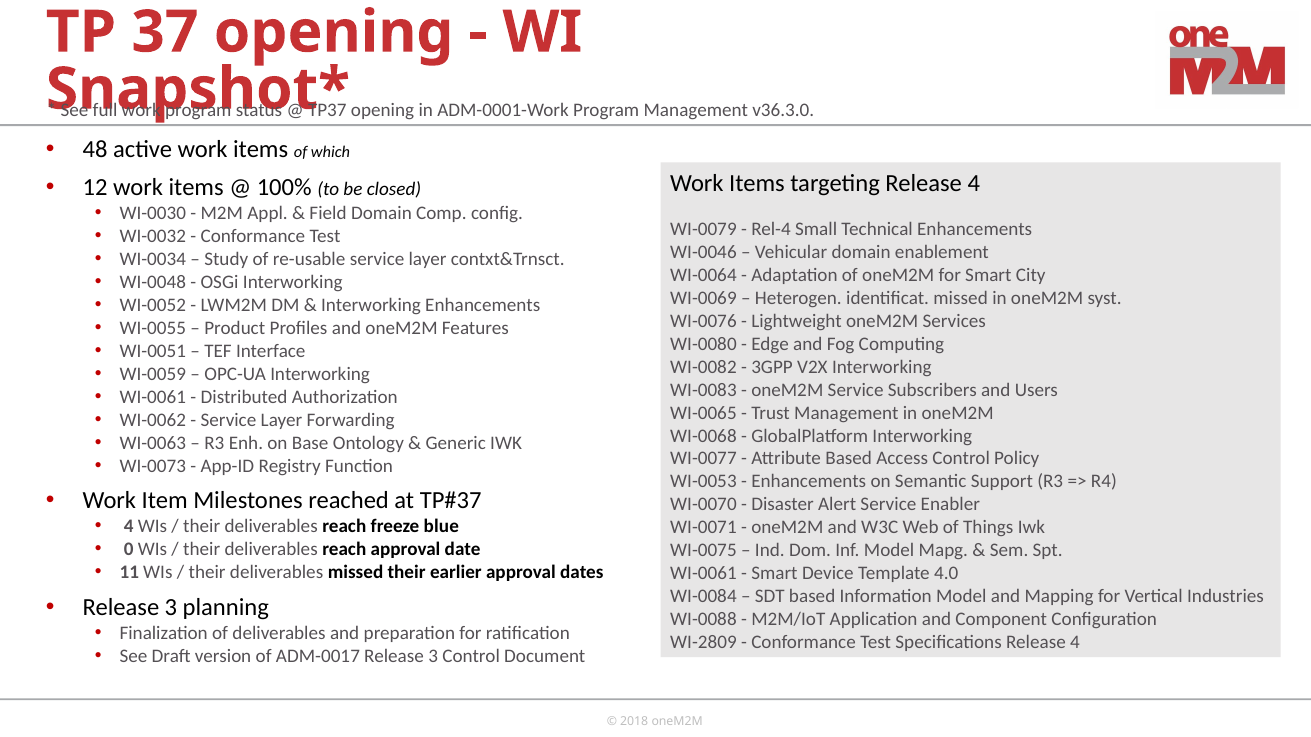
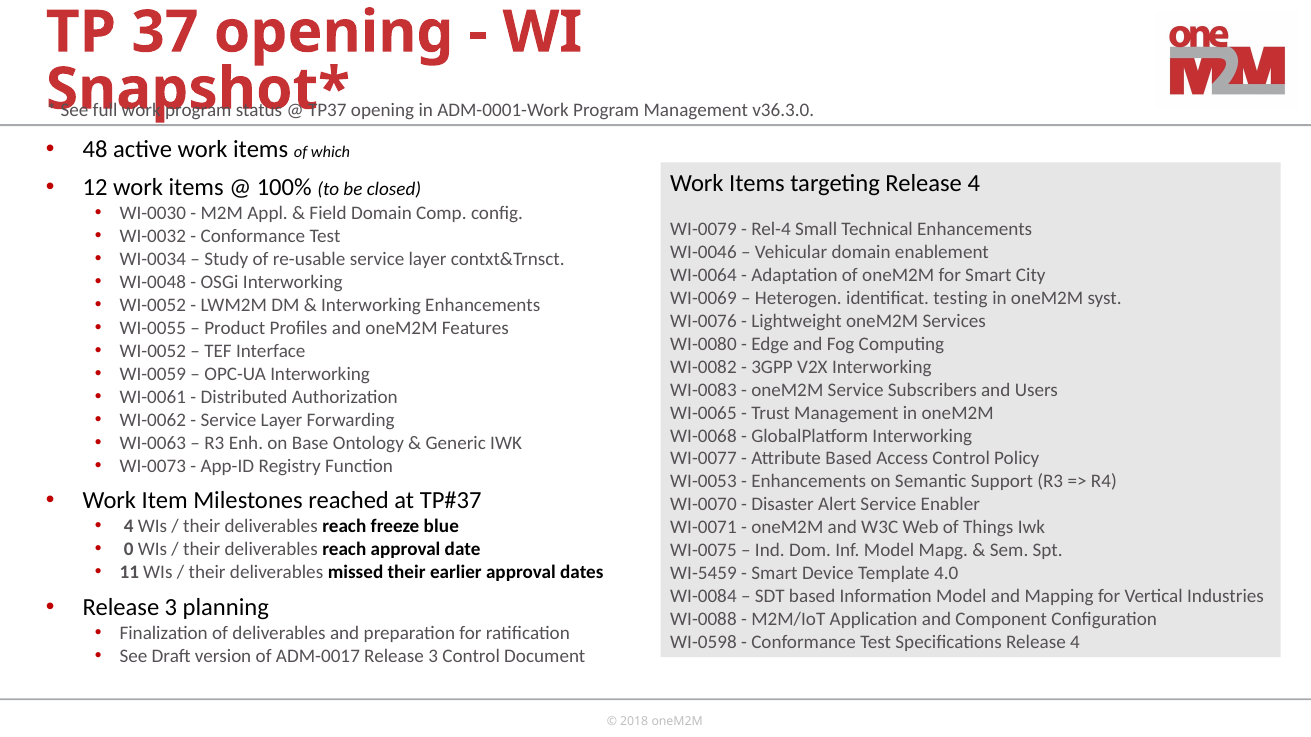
identificat missed: missed -> testing
WI-0051 at (153, 351): WI-0051 -> WI-0052
WI-0061 at (703, 574): WI-0061 -> WI-5459
WI-2809: WI-2809 -> WI-0598
